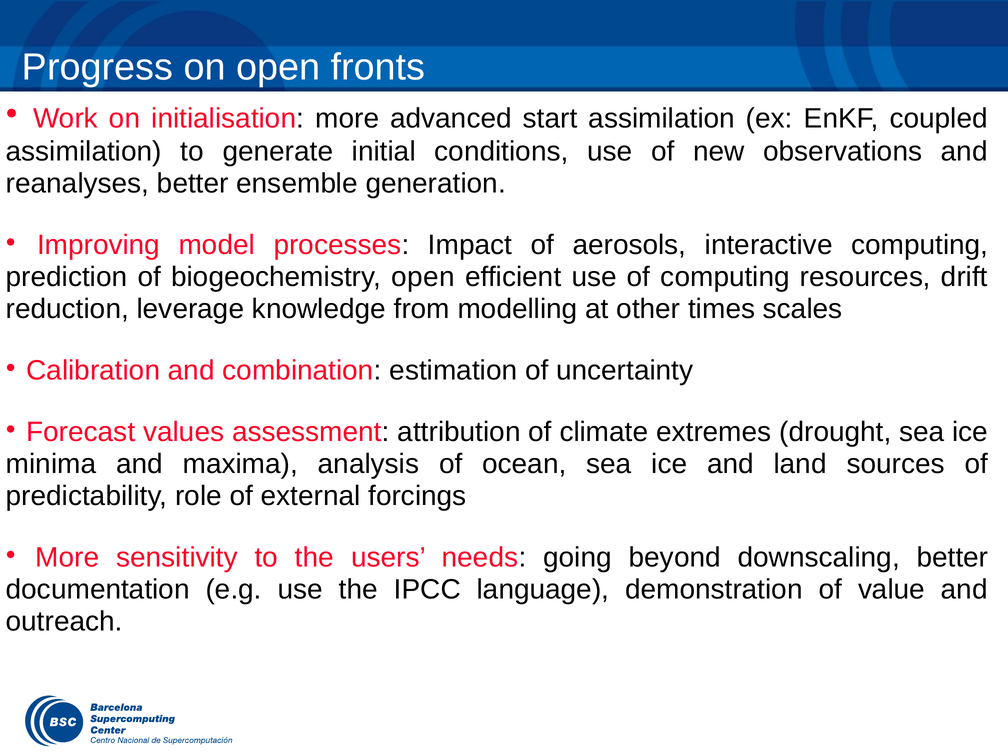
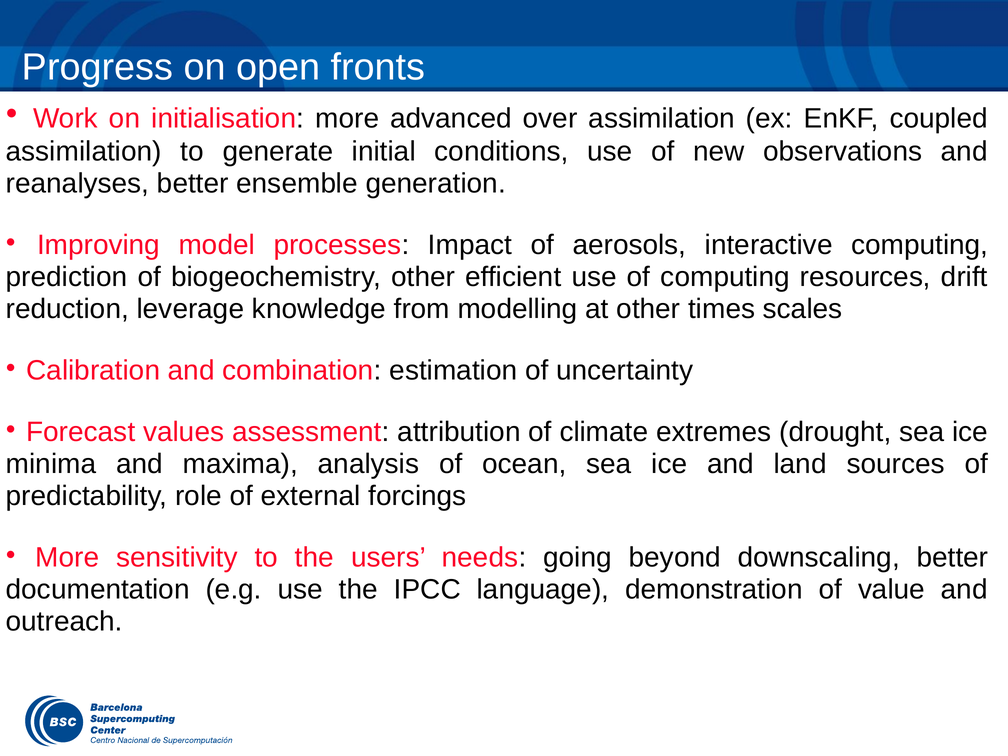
start: start -> over
biogeochemistry open: open -> other
